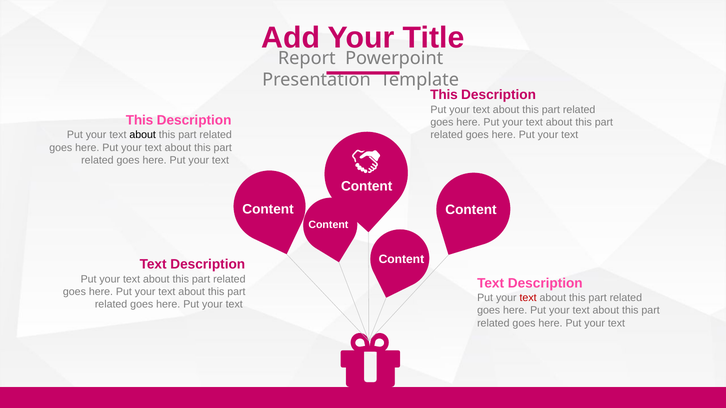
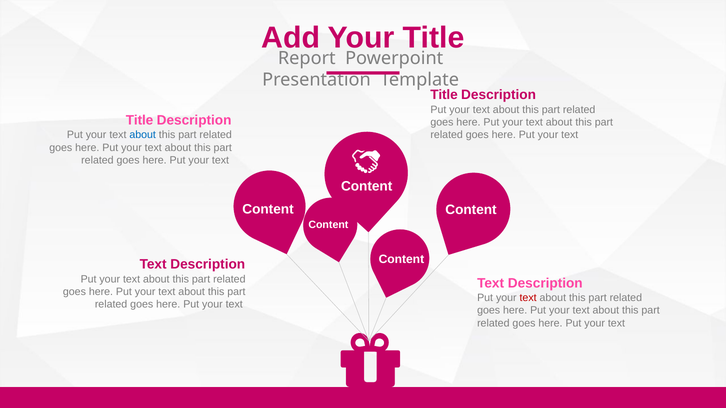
This at (444, 95): This -> Title
This at (140, 120): This -> Title
about at (143, 135) colour: black -> blue
